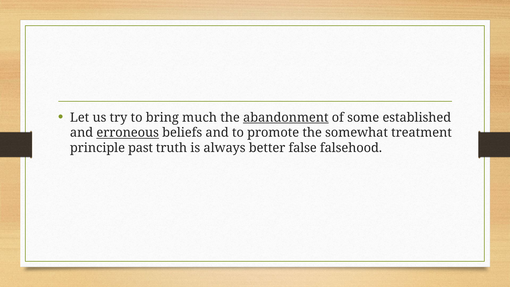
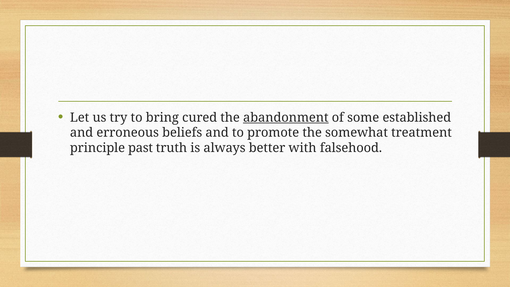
much: much -> cured
erroneous underline: present -> none
false: false -> with
